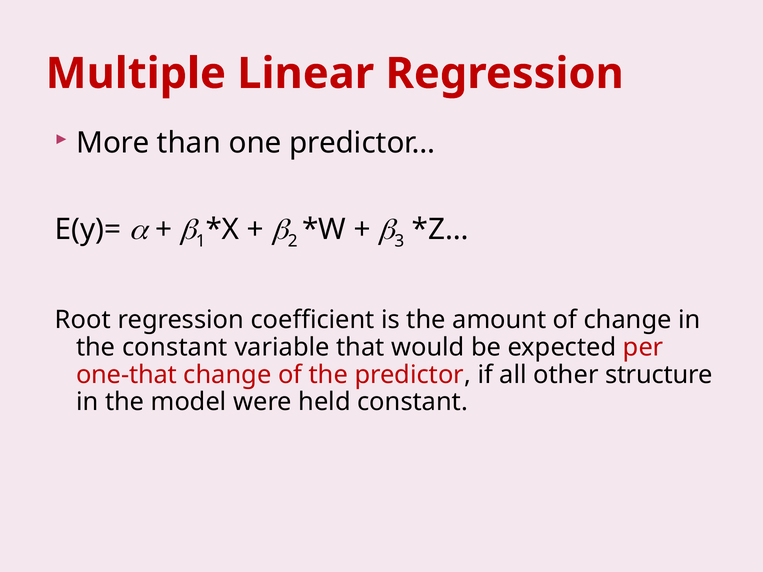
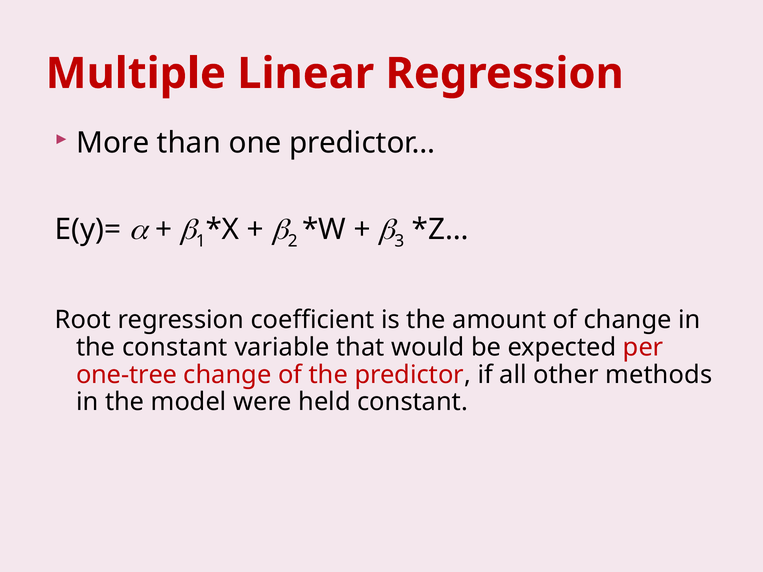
one-that: one-that -> one-tree
structure: structure -> methods
